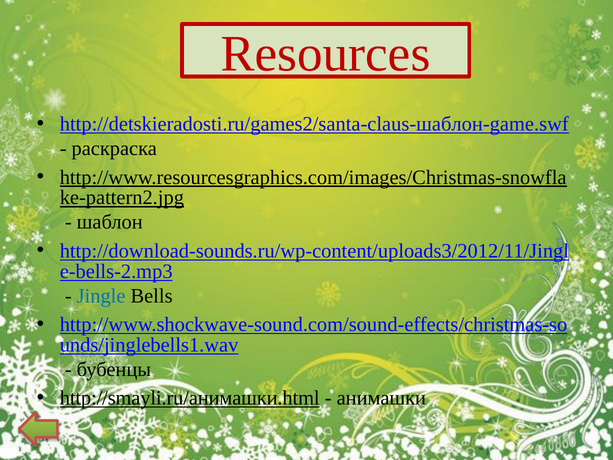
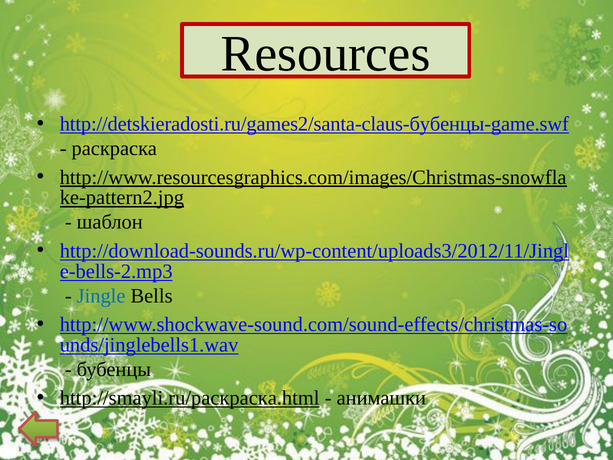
Resources colour: red -> black
http://detskieradosti.ru/games2/santa-claus-шаблон-game.swf: http://detskieradosti.ru/games2/santa-claus-шаблон-game.swf -> http://detskieradosti.ru/games2/santa-claus-бубенцы-game.swf
http://smayli.ru/анимашки.html: http://smayli.ru/анимашки.html -> http://smayli.ru/раскраска.html
